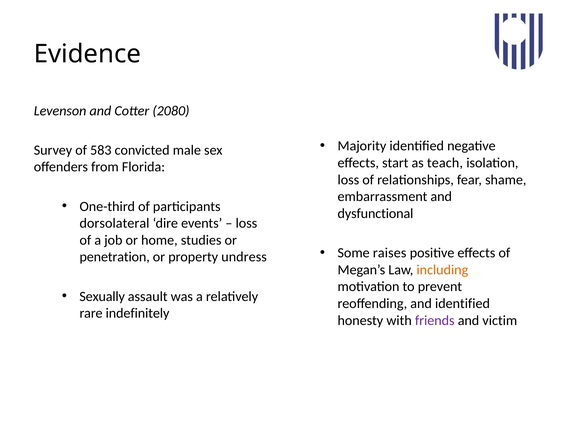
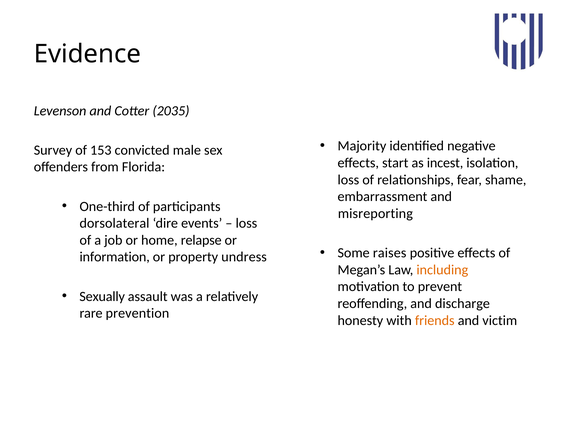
2080: 2080 -> 2035
583: 583 -> 153
teach: teach -> incest
dysfunctional: dysfunctional -> misreporting
studies: studies -> relapse
penetration: penetration -> information
and identified: identified -> discharge
indefinitely: indefinitely -> prevention
friends colour: purple -> orange
